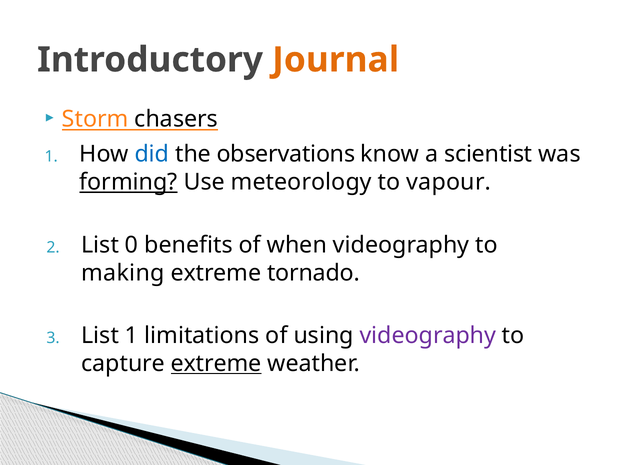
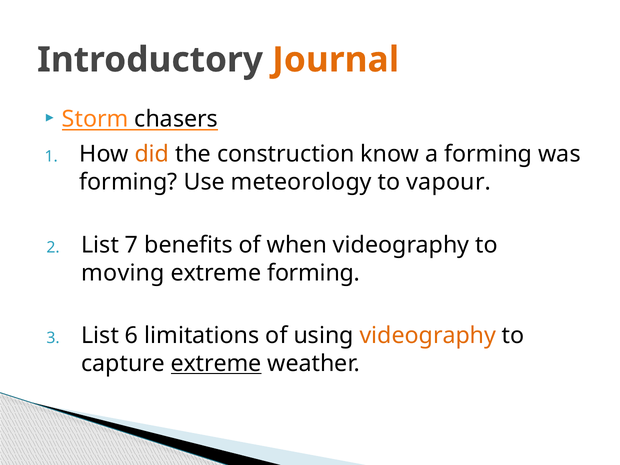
did colour: blue -> orange
observations: observations -> construction
a scientist: scientist -> forming
forming at (129, 182) underline: present -> none
0: 0 -> 7
making: making -> moving
extreme tornado: tornado -> forming
List 1: 1 -> 6
videography at (428, 336) colour: purple -> orange
